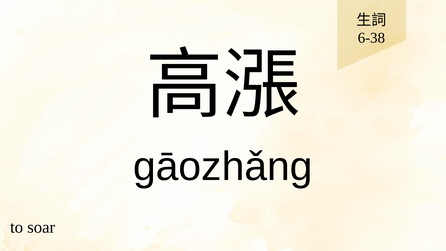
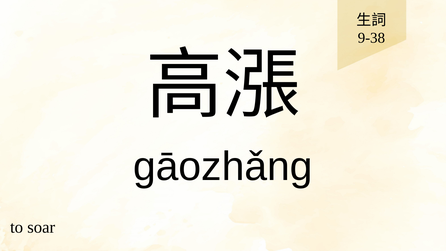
6-38: 6-38 -> 9-38
